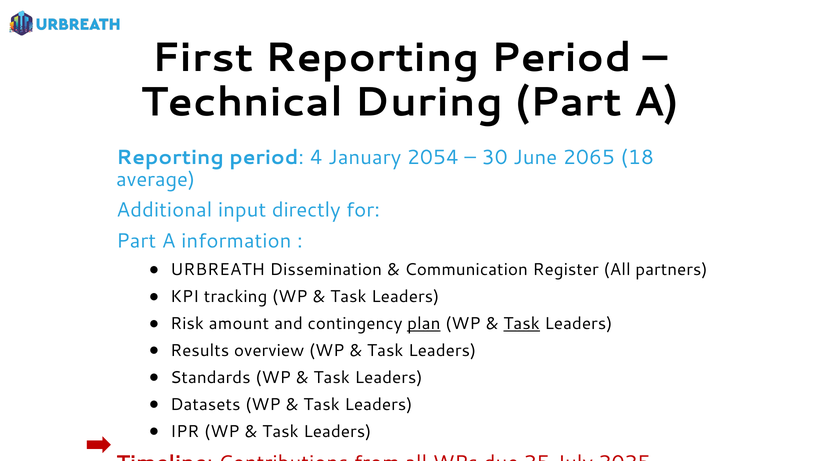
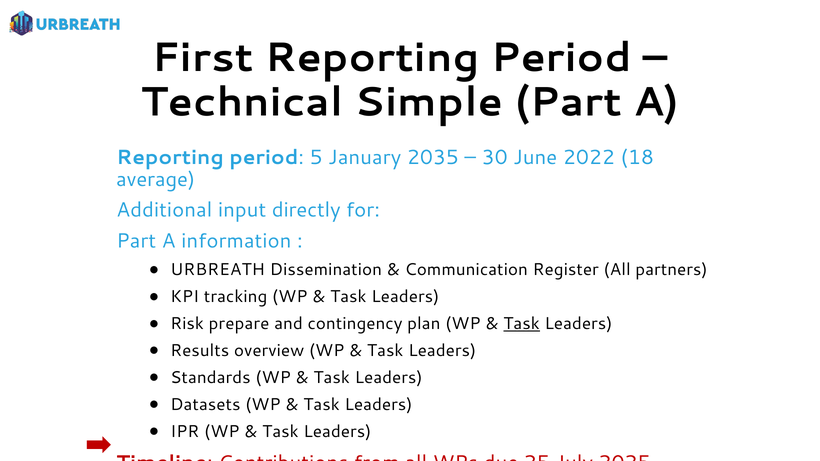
During: During -> Simple
4: 4 -> 5
2054: 2054 -> 2035
2065: 2065 -> 2022
amount: amount -> prepare
plan underline: present -> none
